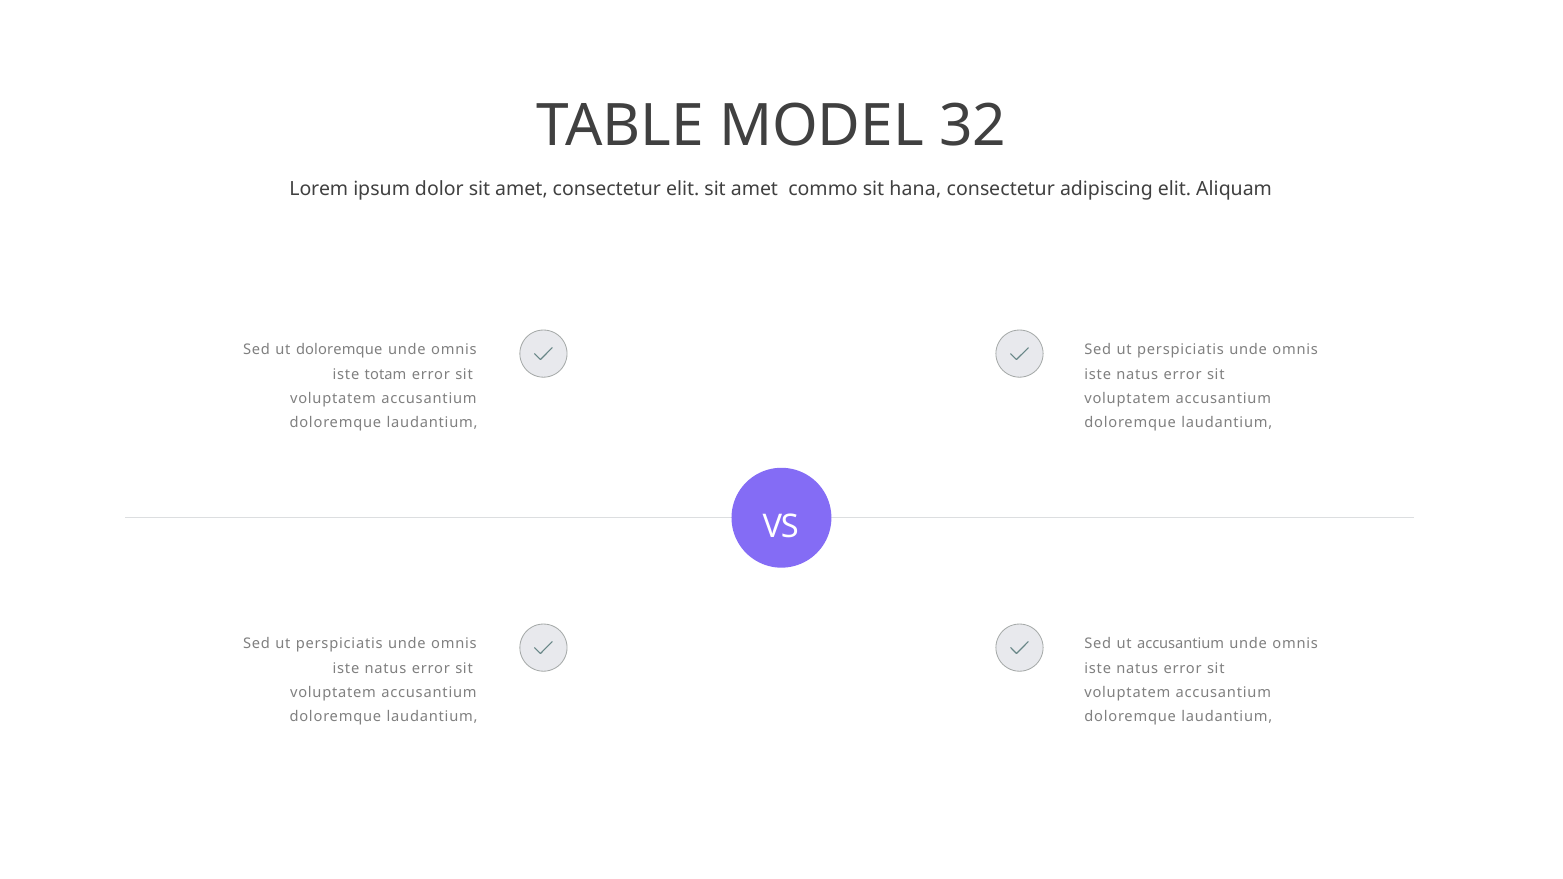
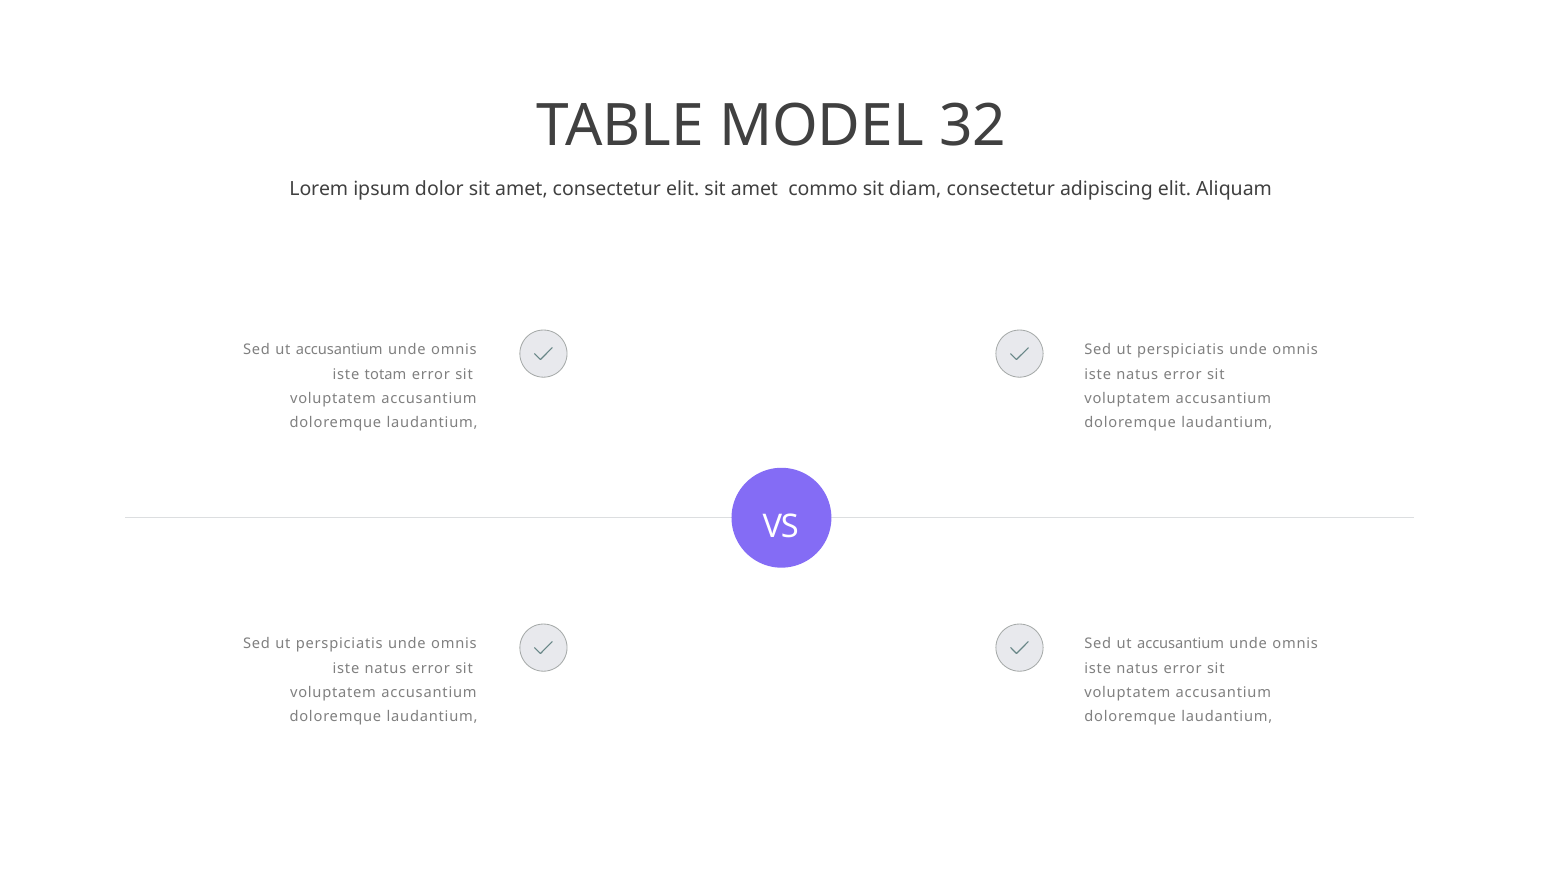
hana: hana -> diam
doloremque at (339, 350): doloremque -> accusantium
